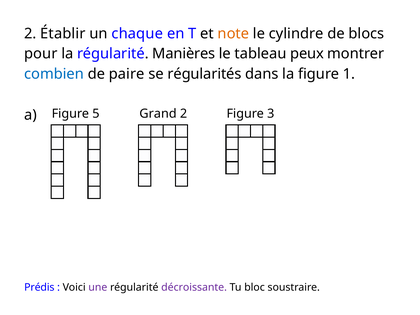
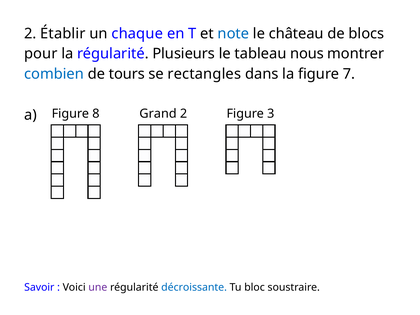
note colour: orange -> blue
cylindre: cylindre -> château
Manières: Manières -> Plusieurs
peux: peux -> nous
paire: paire -> tours
régularités: régularités -> rectangles
1: 1 -> 7
5: 5 -> 8
Prédis: Prédis -> Savoir
décroissante colour: purple -> blue
